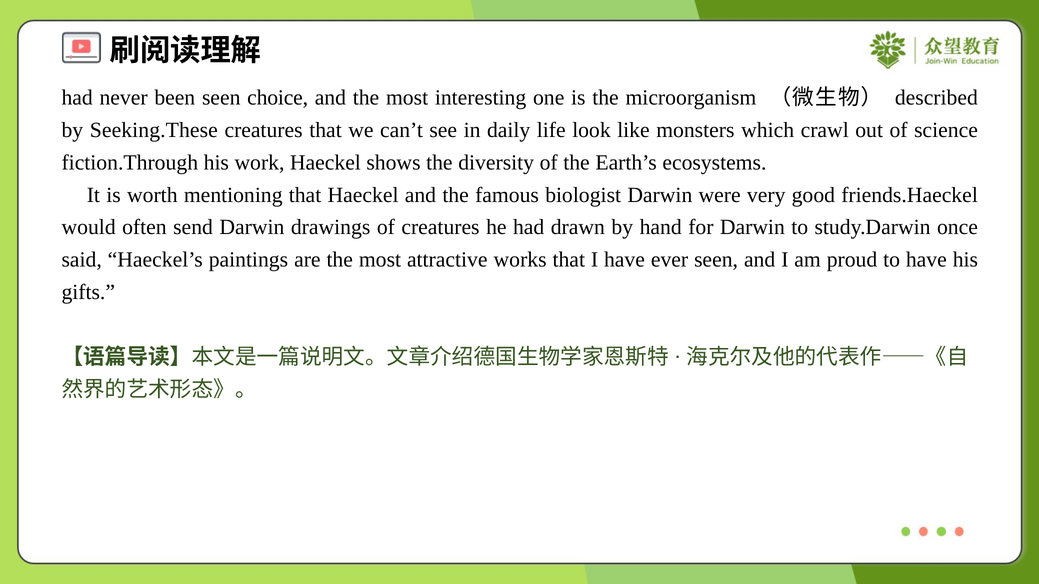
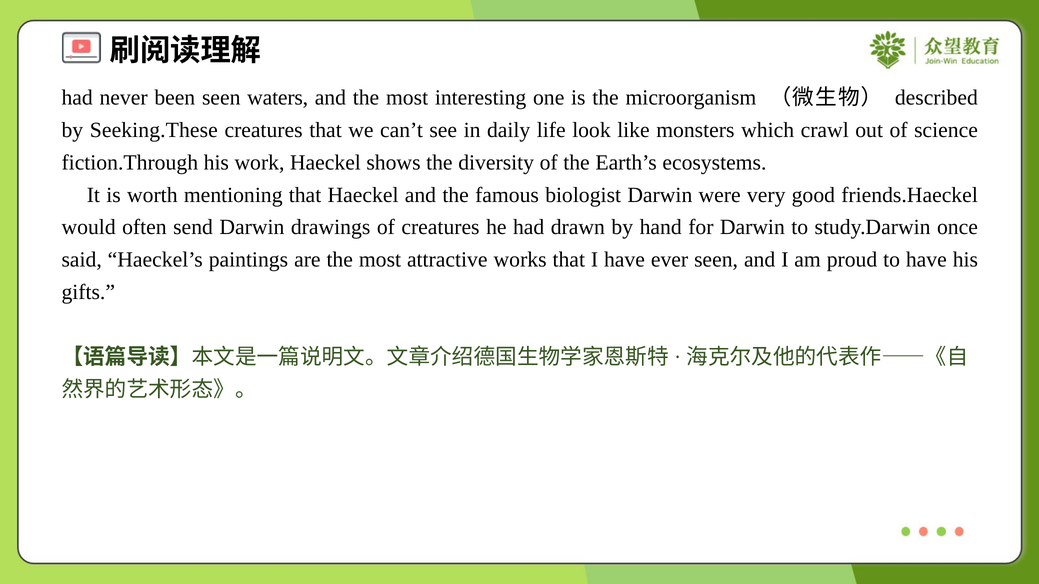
choice: choice -> waters
